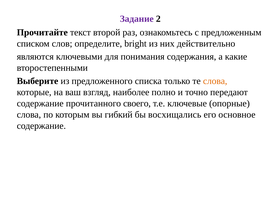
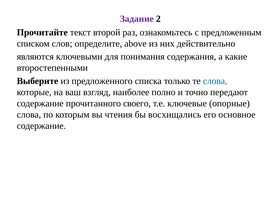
bright: bright -> above
слова at (215, 81) colour: orange -> blue
гибкий: гибкий -> чтения
